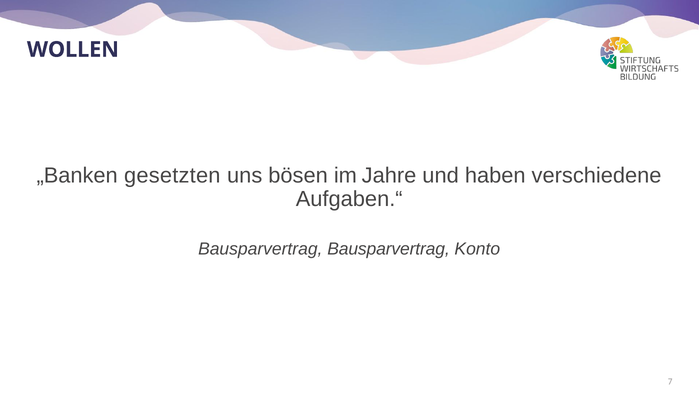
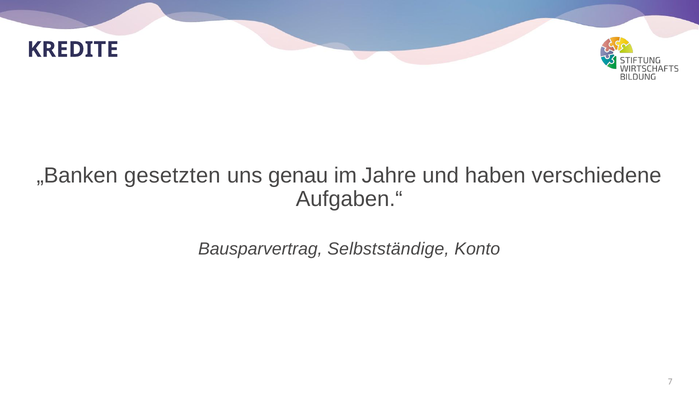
WOLLEN: WOLLEN -> KREDITE
bösen: bösen -> genau
Bausparvertrag Bausparvertrag: Bausparvertrag -> Selbstständige
